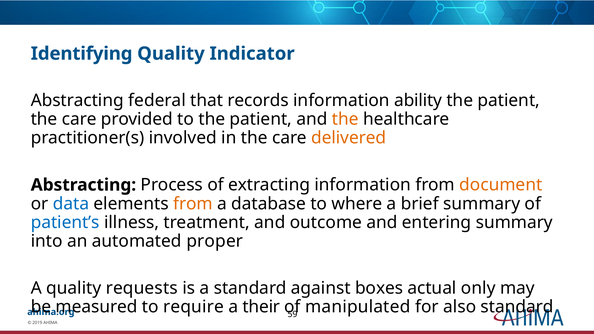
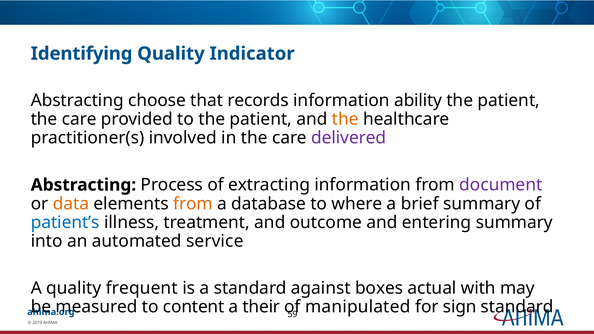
federal: federal -> choose
delivered colour: orange -> purple
document colour: orange -> purple
data colour: blue -> orange
proper: proper -> service
requests: requests -> frequent
only: only -> with
require: require -> content
also: also -> sign
